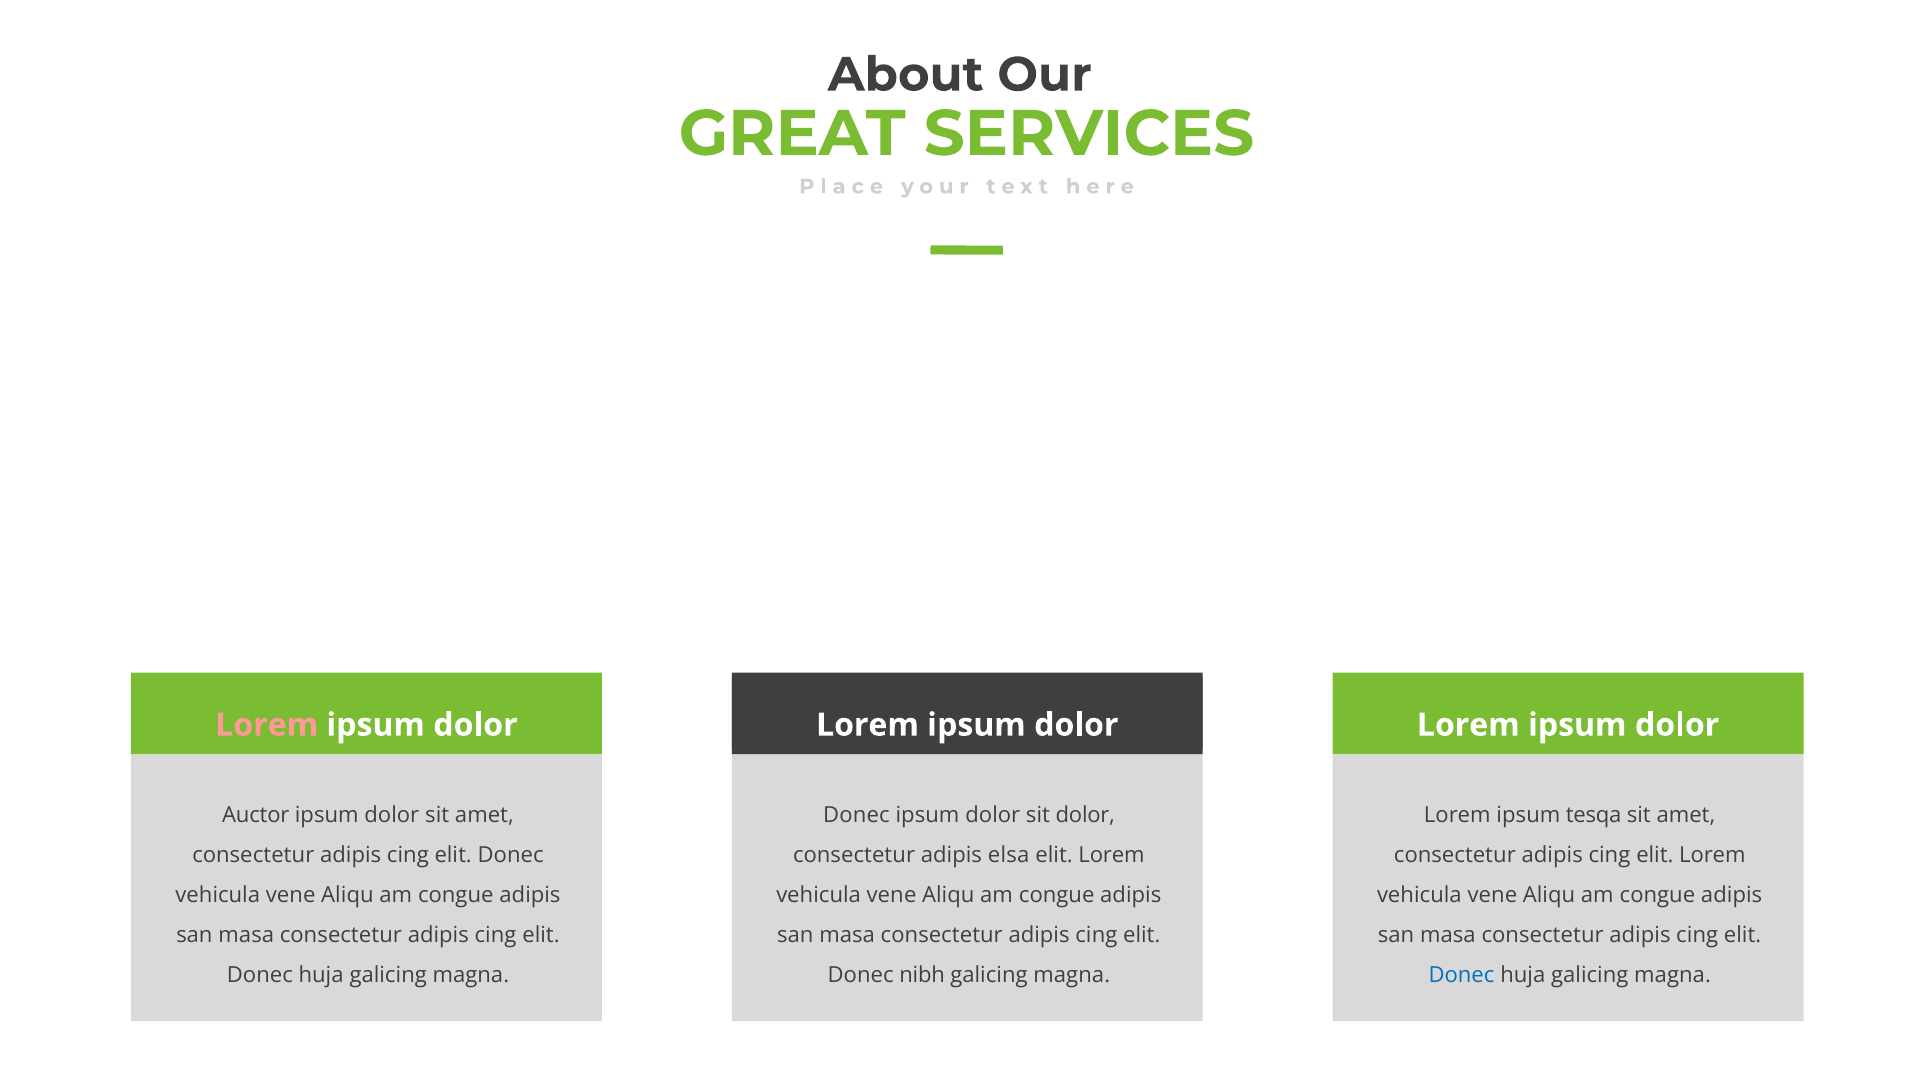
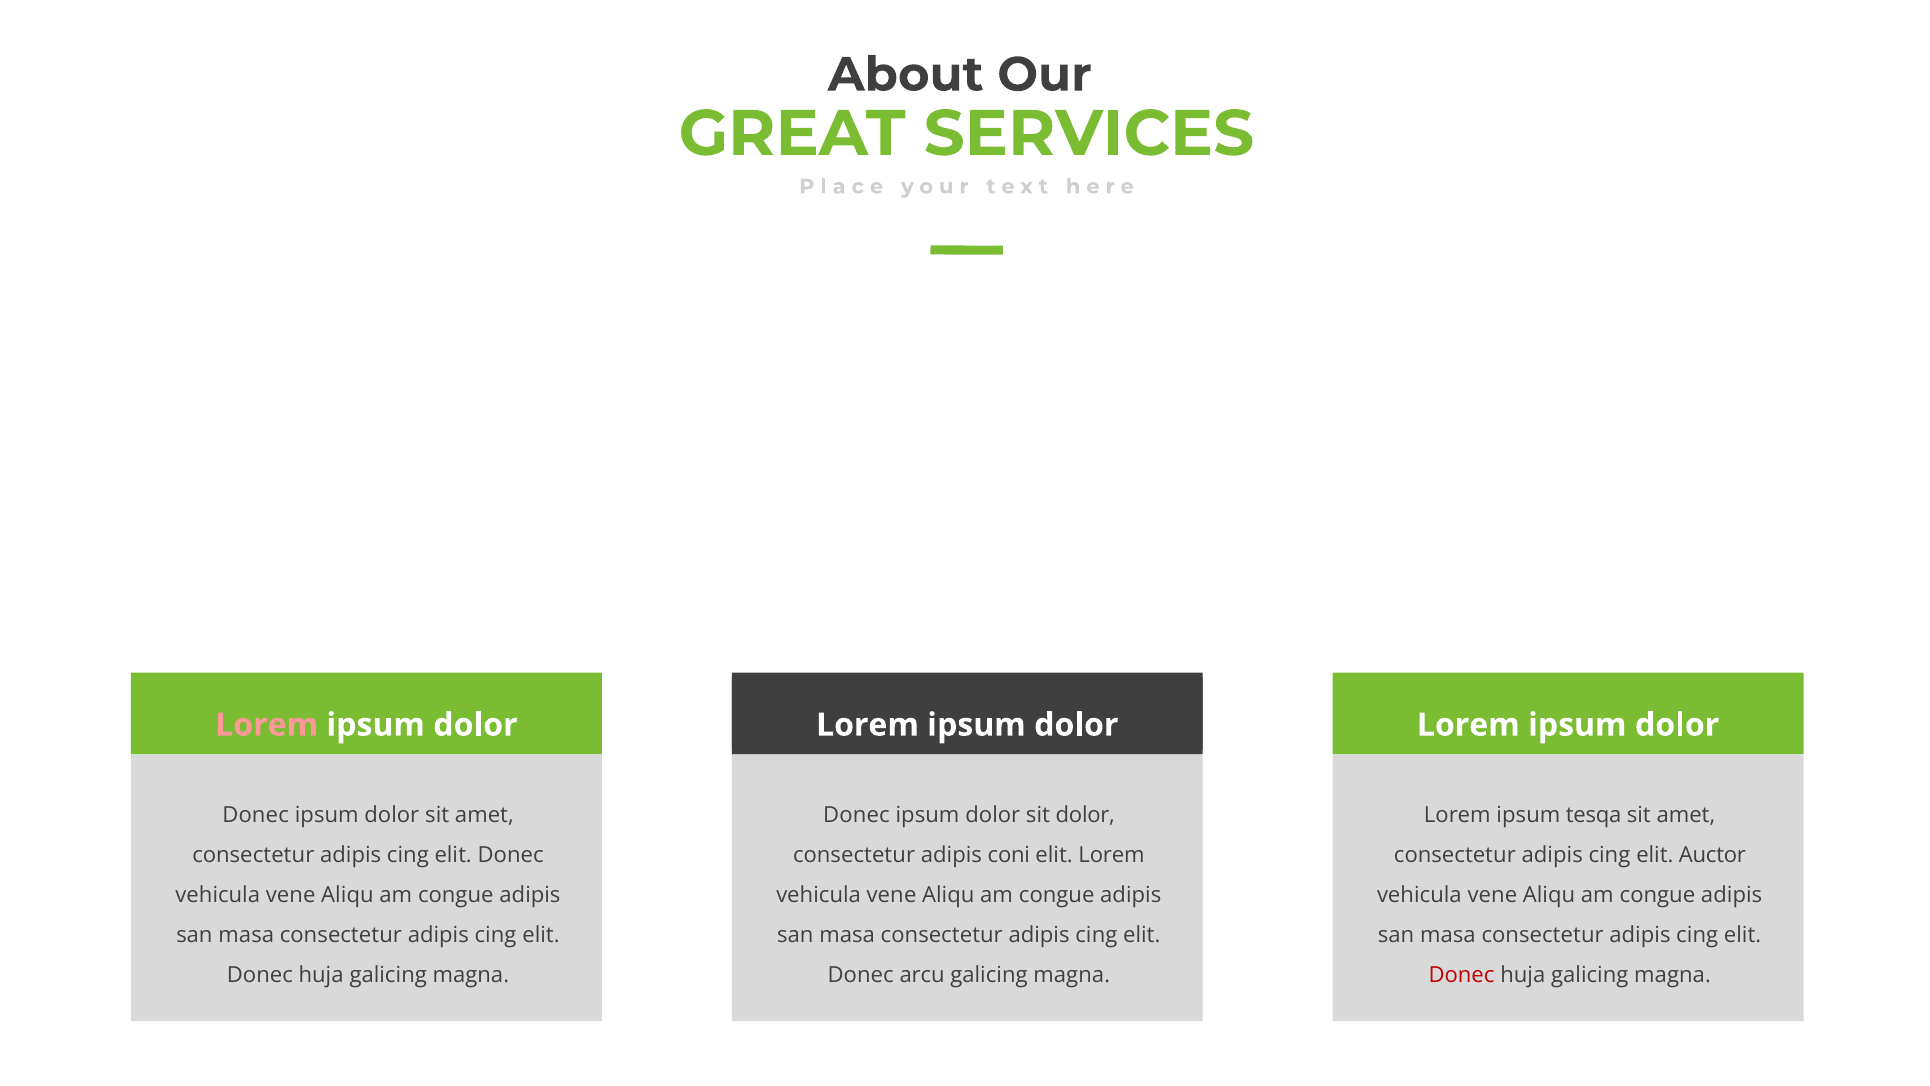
Auctor at (256, 815): Auctor -> Donec
elsa: elsa -> coni
cing elit Lorem: Lorem -> Auctor
nibh: nibh -> arcu
Donec at (1462, 975) colour: blue -> red
